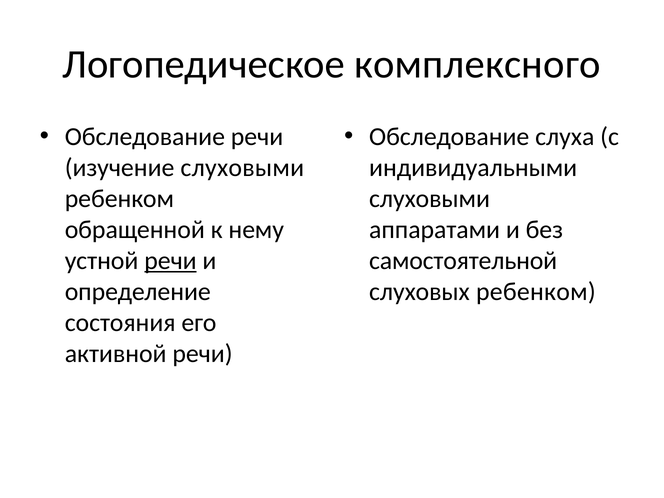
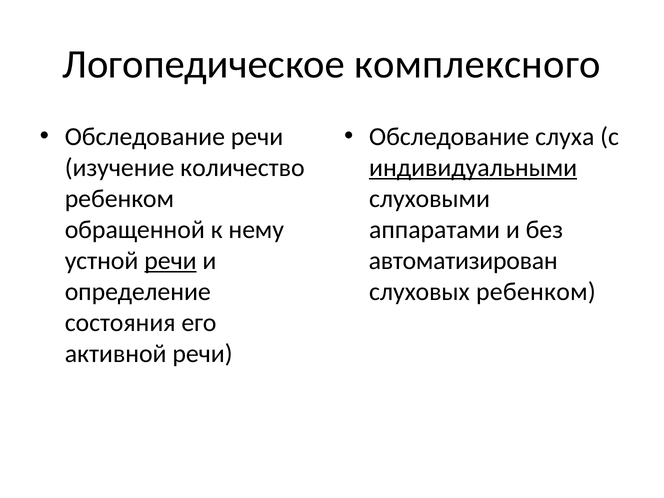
изучение слуховыми: слуховыми -> количество
индивидуальными underline: none -> present
самостоятельной: самостоятельной -> автоматизирован
